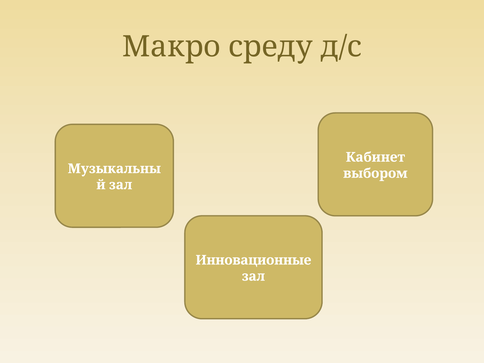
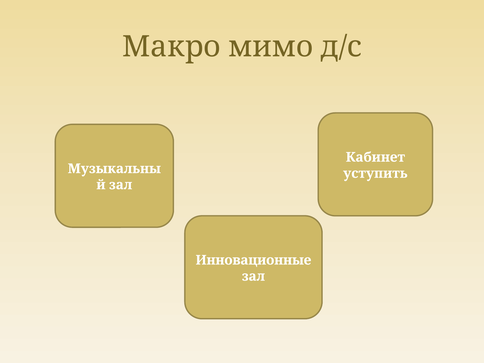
среду: среду -> мимо
выбором: выбором -> уступить
